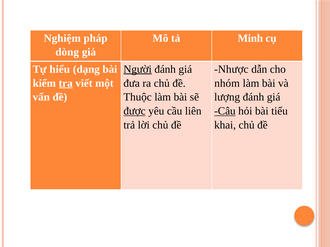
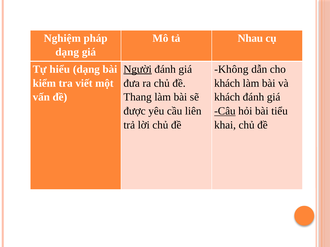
Minh: Minh -> Nhau
dòng at (67, 52): dòng -> dạng
Nhược: Nhược -> Không
tra underline: present -> none
nhóm at (227, 83): nhóm -> khách
Thuộc: Thuộc -> Thang
lượng at (227, 97): lượng -> khách
được underline: present -> none
